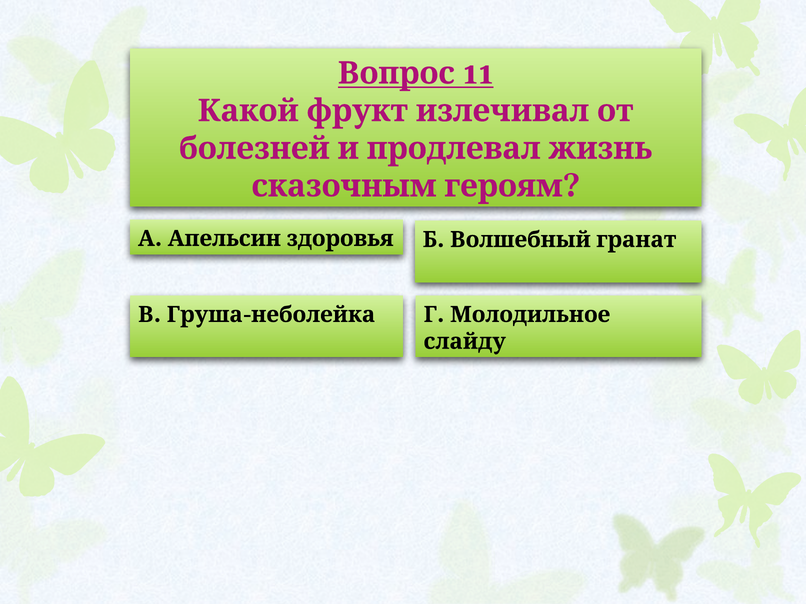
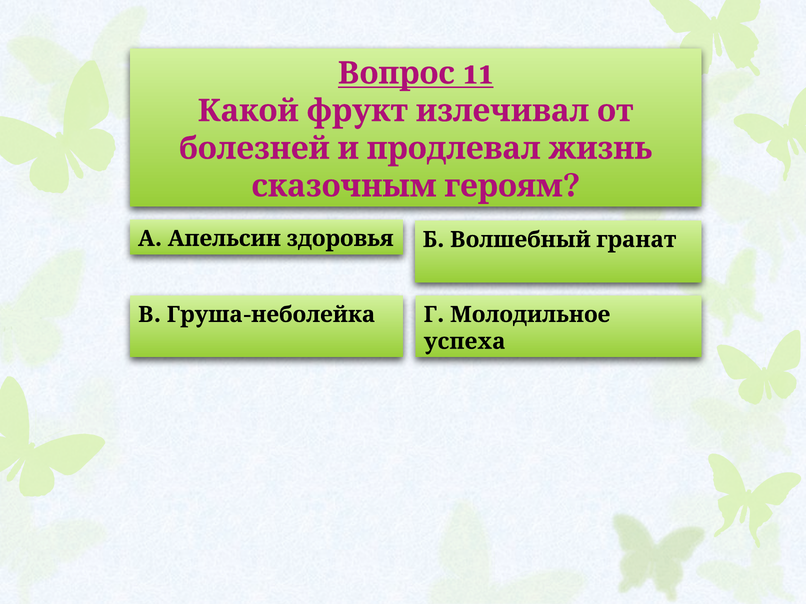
слайду: слайду -> успеха
